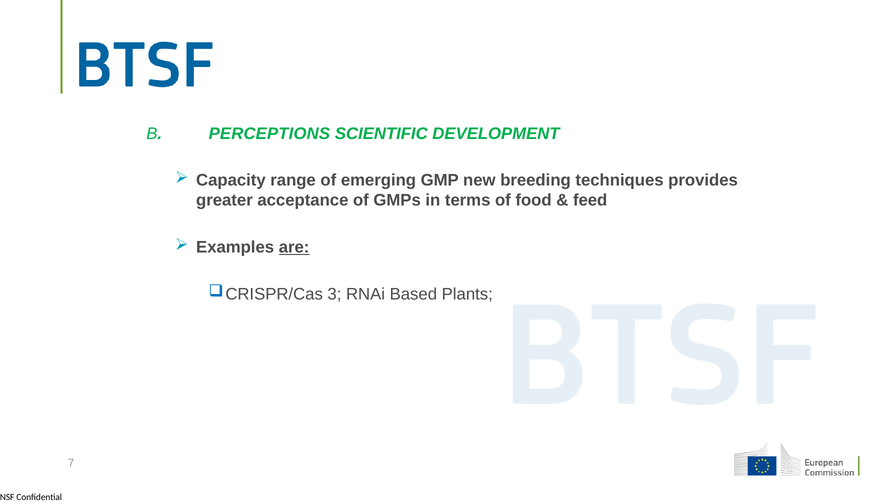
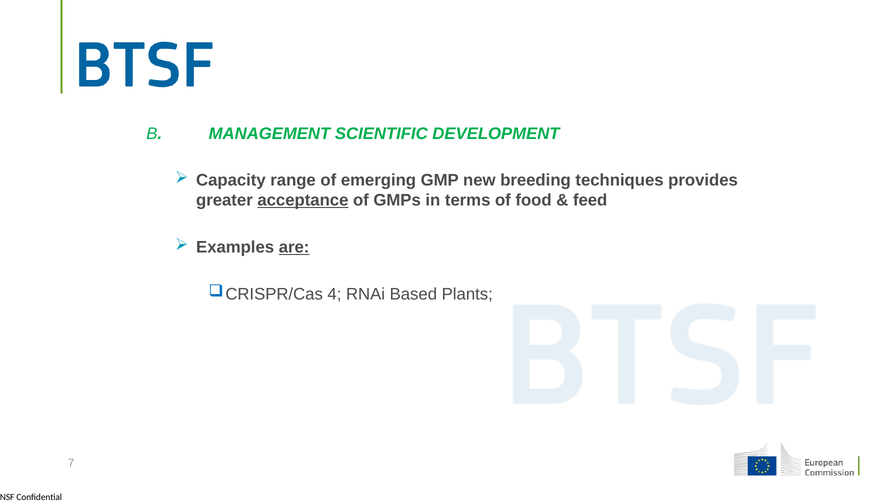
PERCEPTIONS: PERCEPTIONS -> MANAGEMENT
acceptance underline: none -> present
3: 3 -> 4
